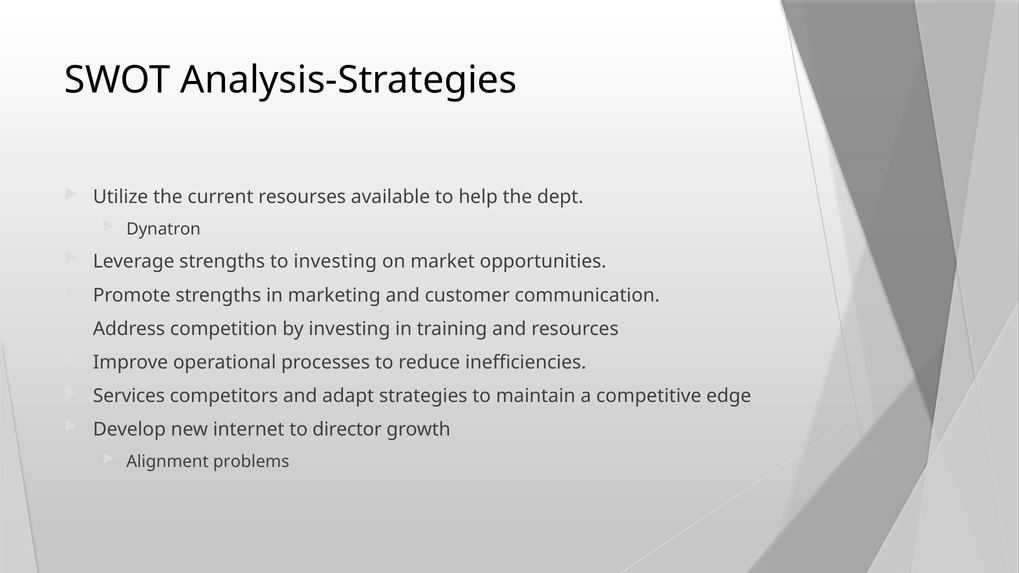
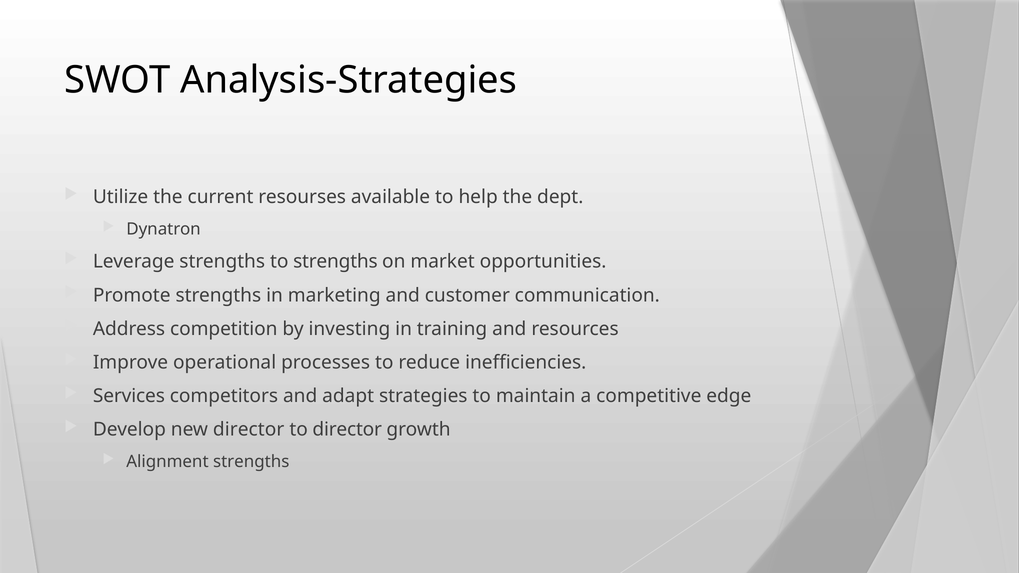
to investing: investing -> strengths
new internet: internet -> director
Alignment problems: problems -> strengths
